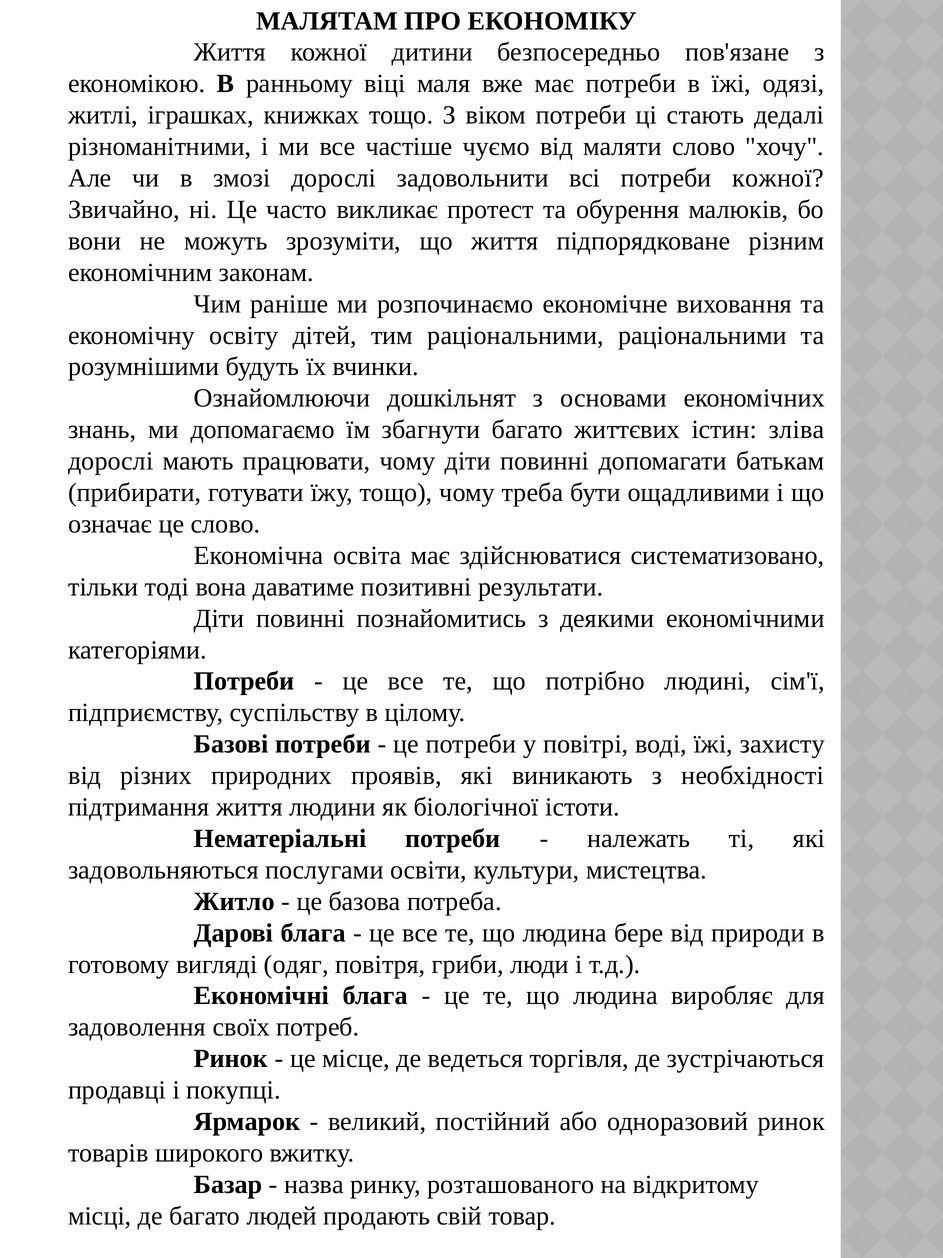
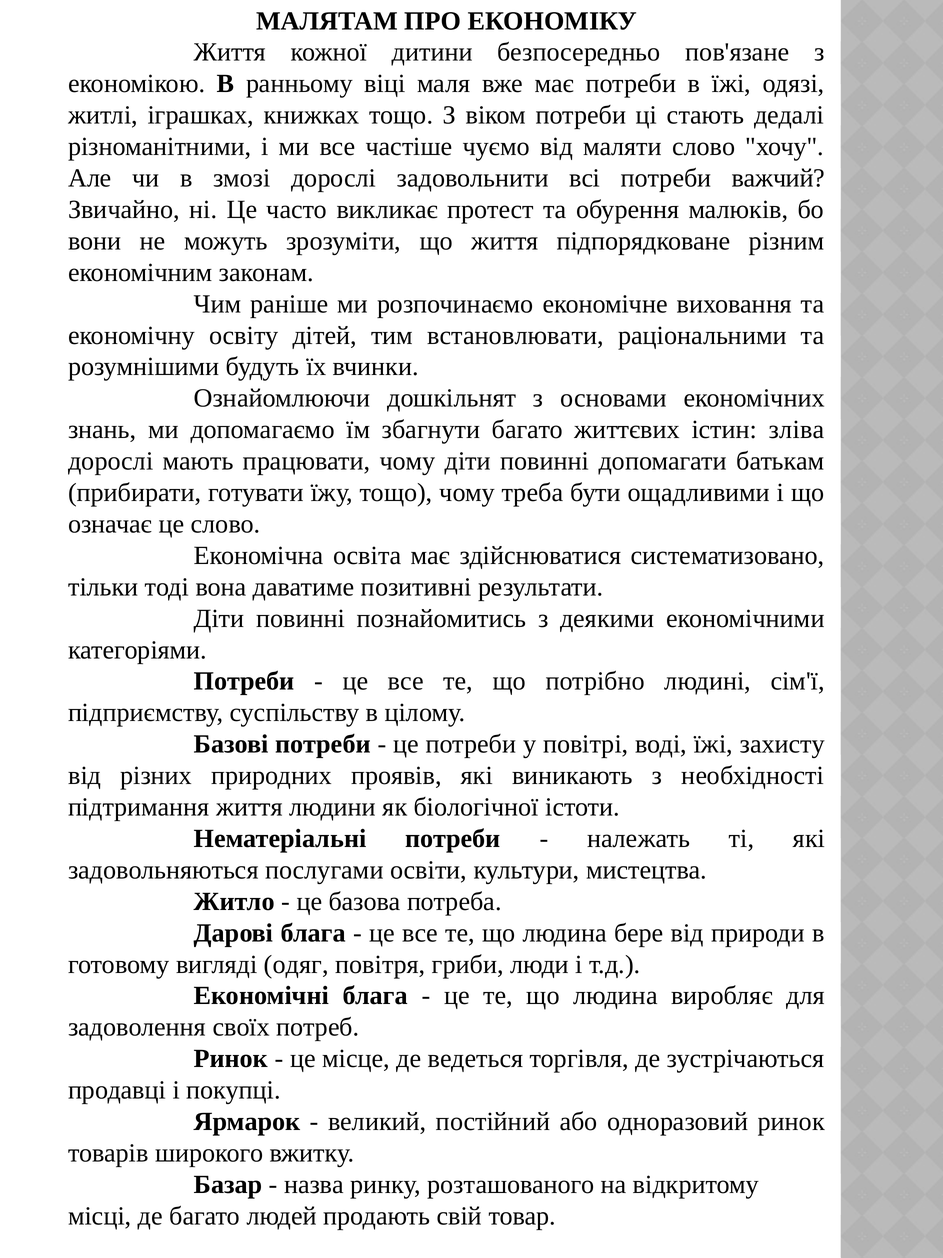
потреби кожної: кожної -> важчий
тим раціональними: раціональними -> встановлювати
